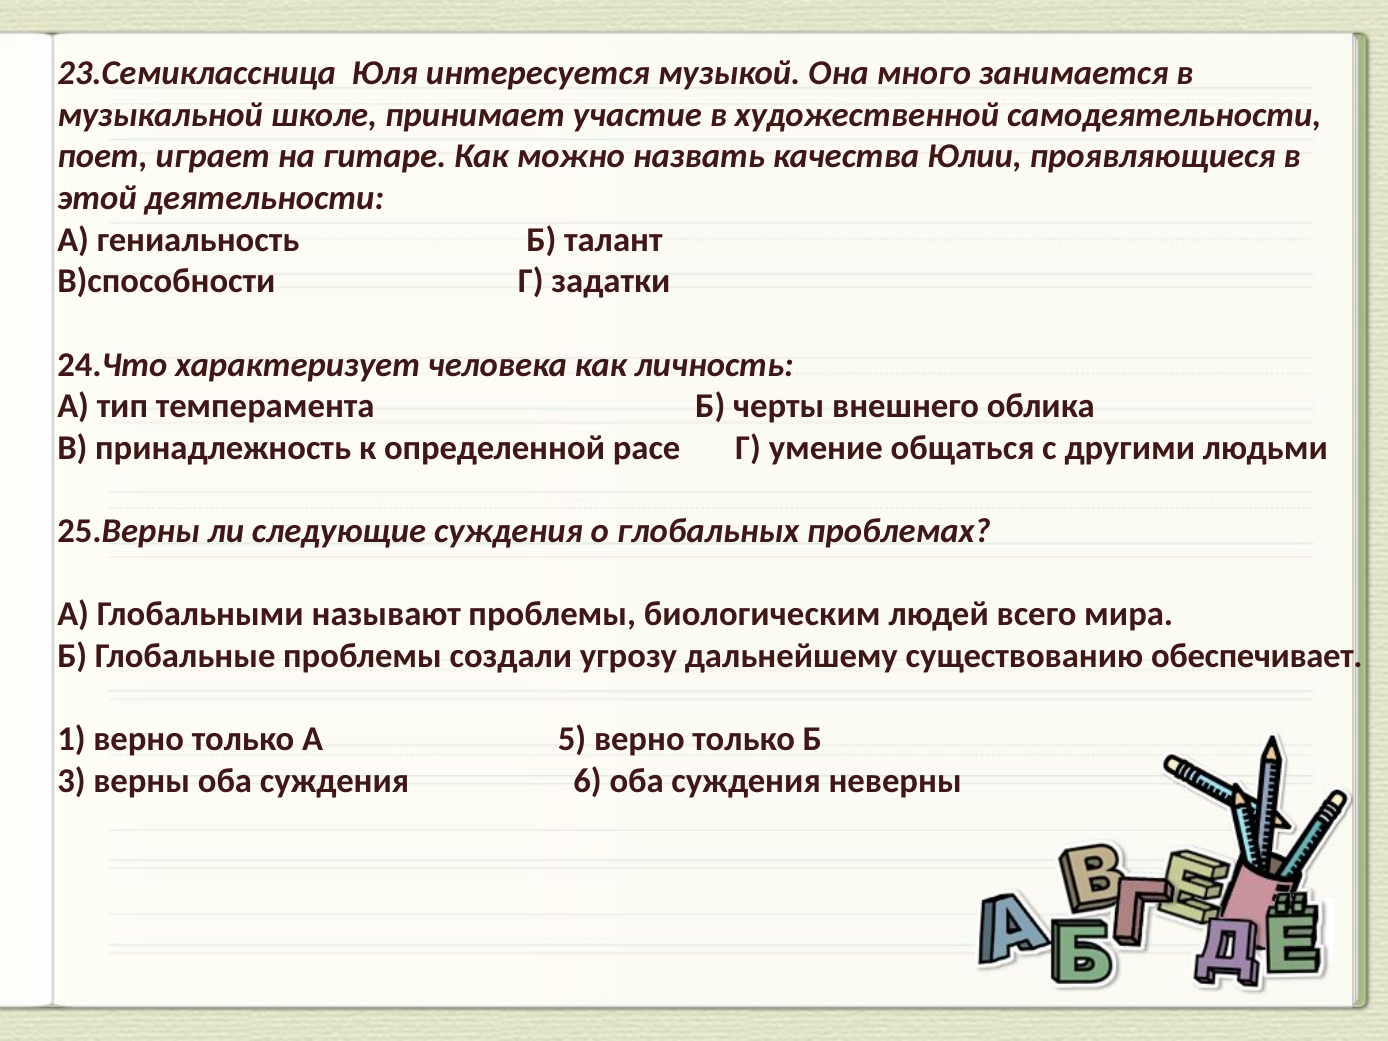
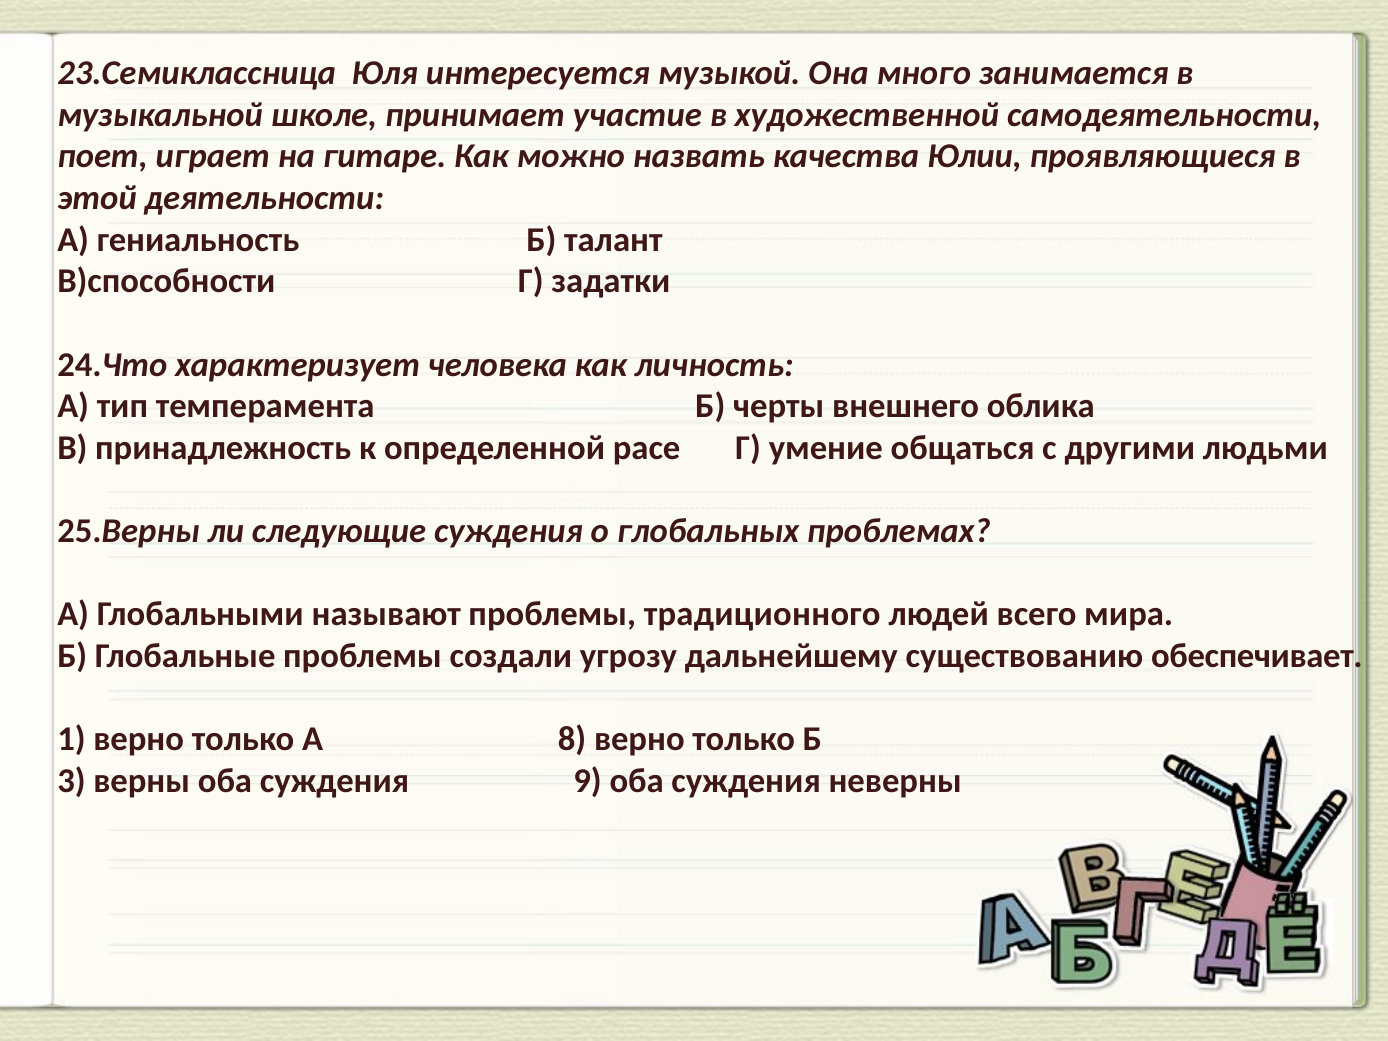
биологическим: биологическим -> традиционного
5: 5 -> 8
6: 6 -> 9
